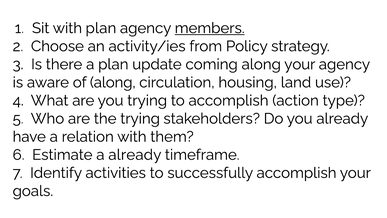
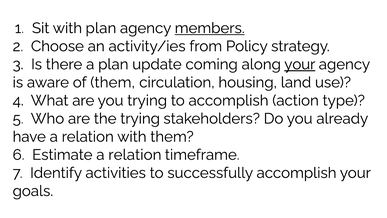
your at (300, 64) underline: none -> present
of along: along -> them
Estimate a already: already -> relation
